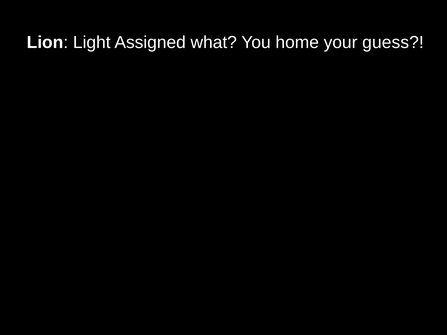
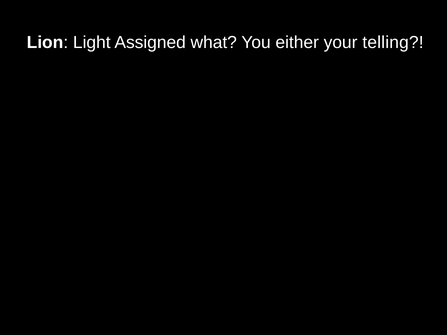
home: home -> either
guess: guess -> telling
